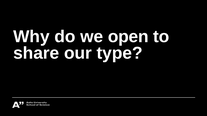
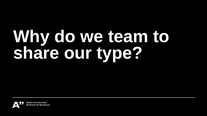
open: open -> team
